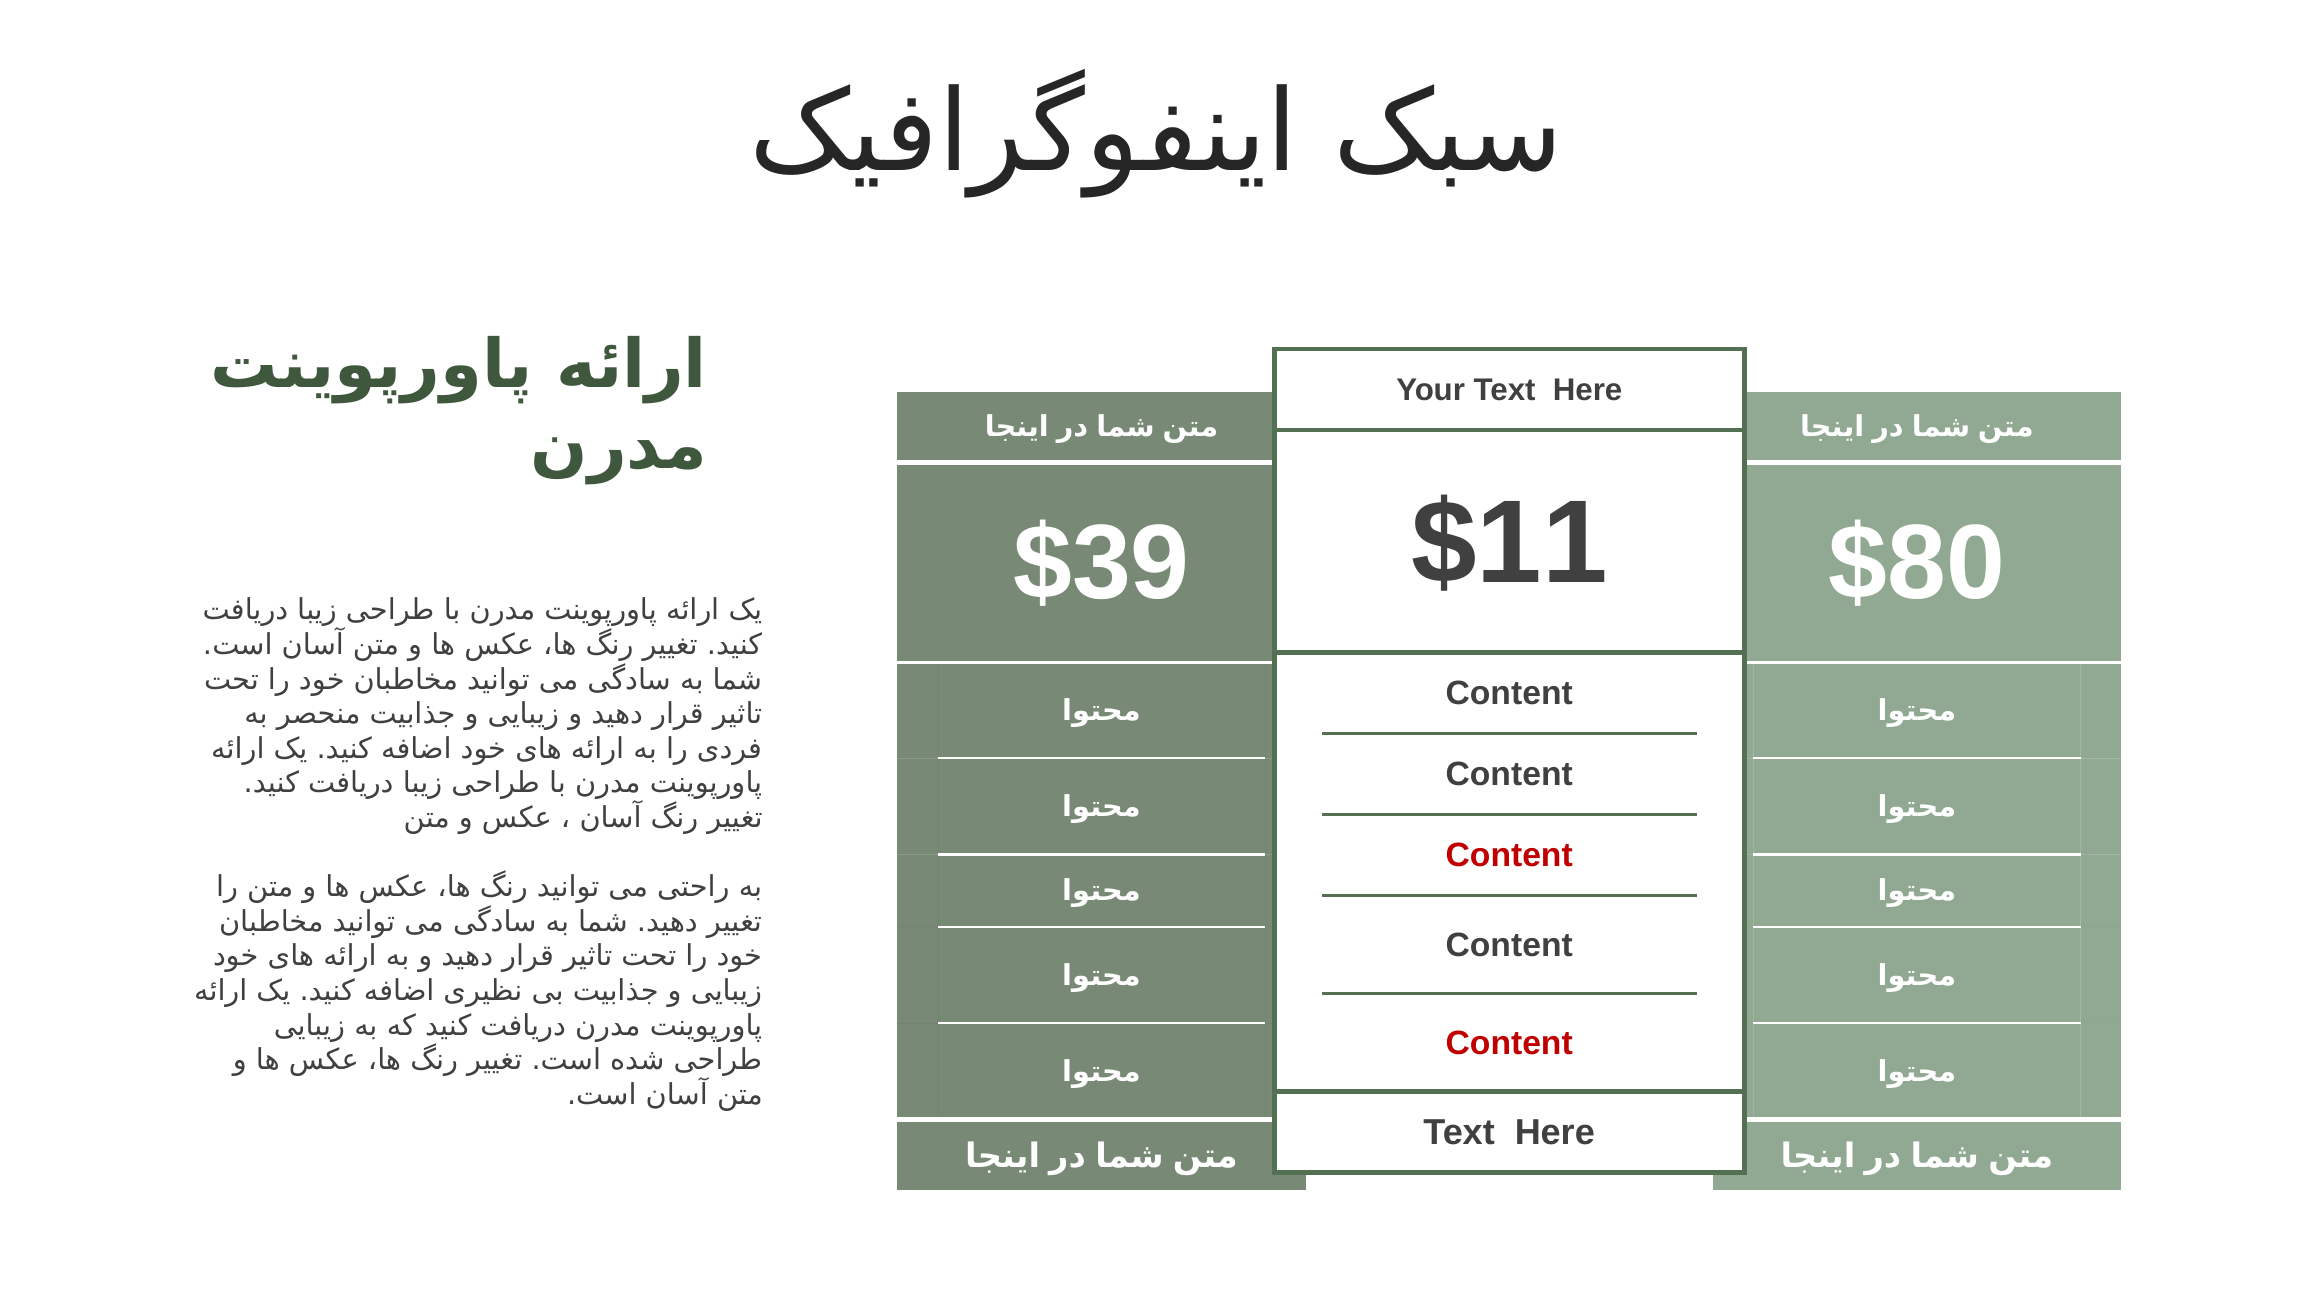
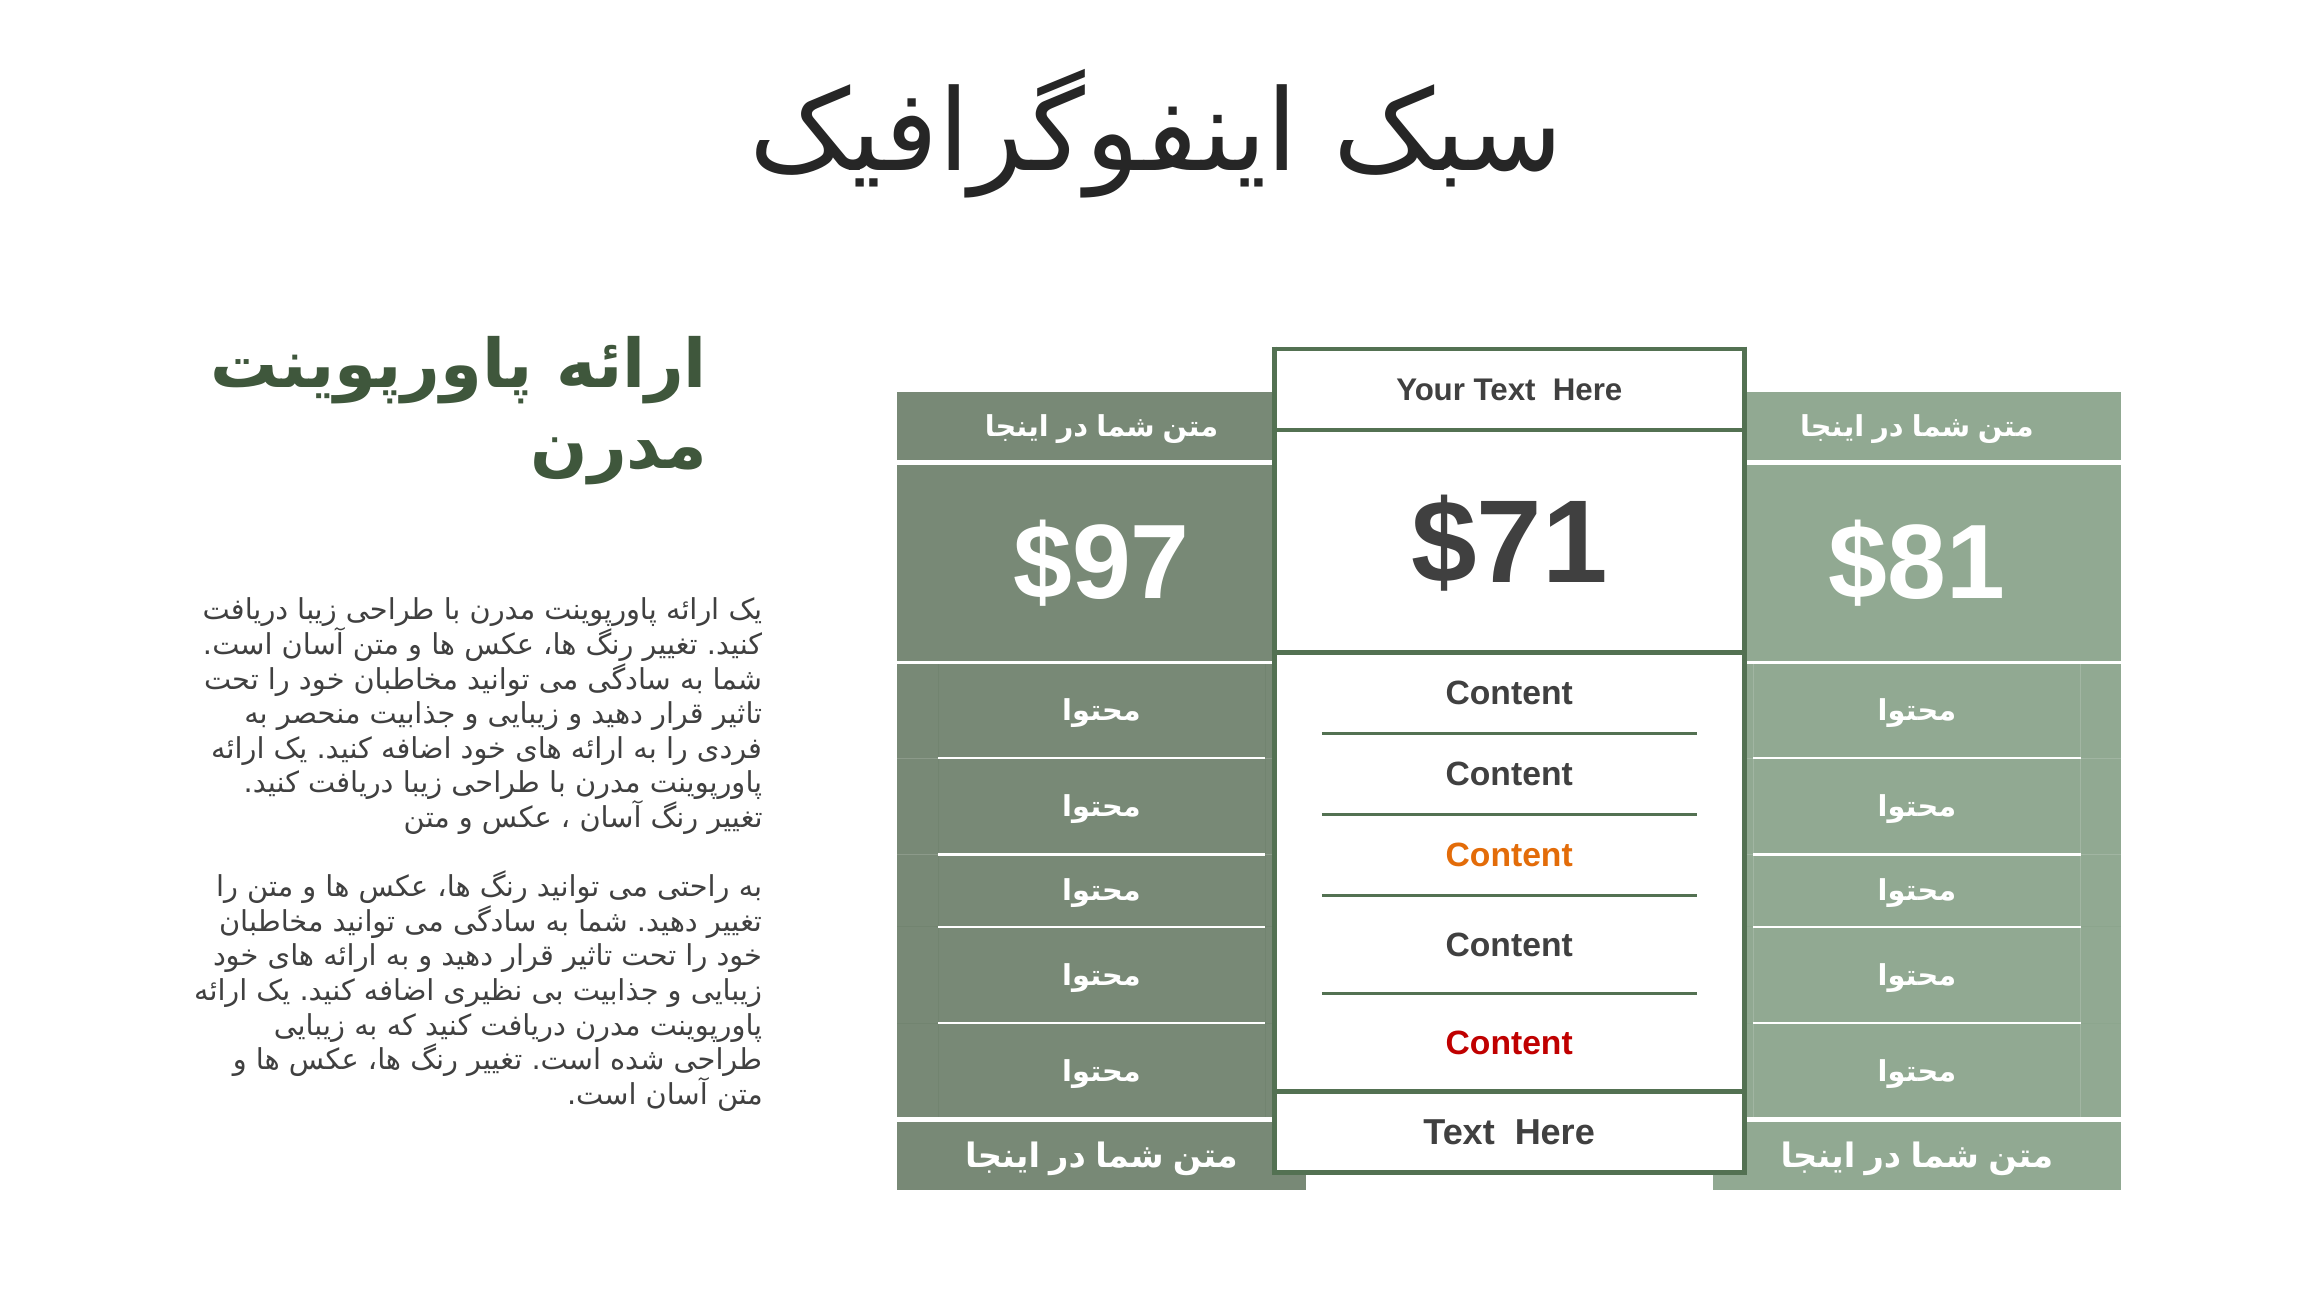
$11: $11 -> $71
$39: $39 -> $97
$80: $80 -> $81
Content at (1509, 856) colour: red -> orange
